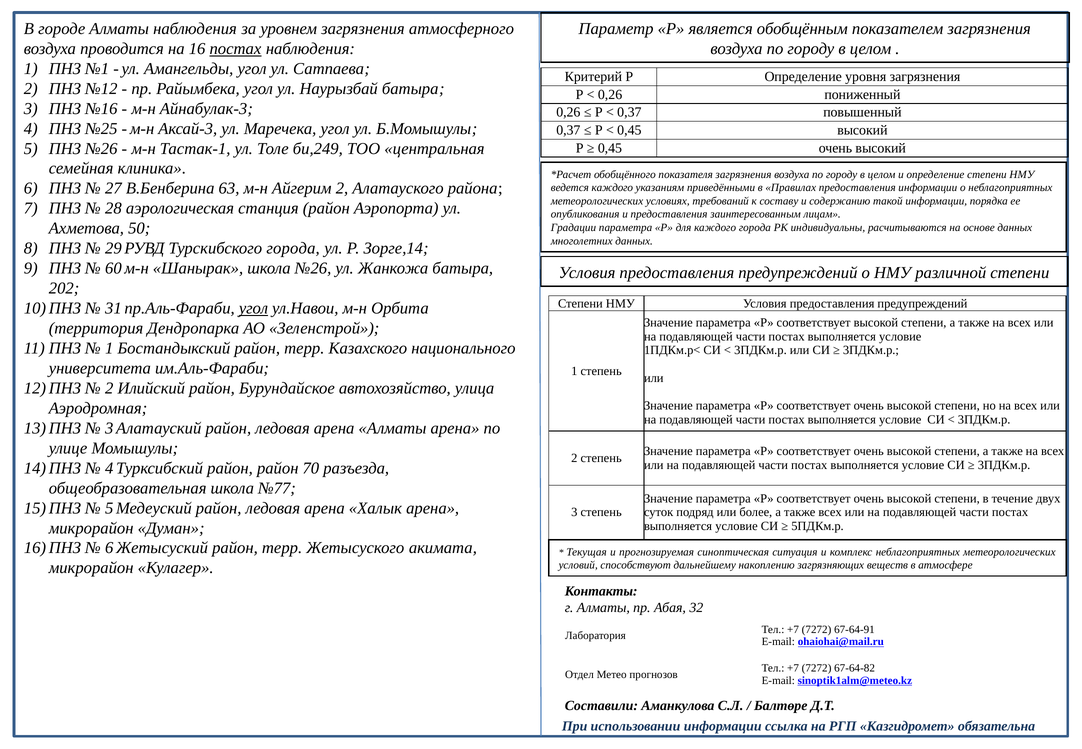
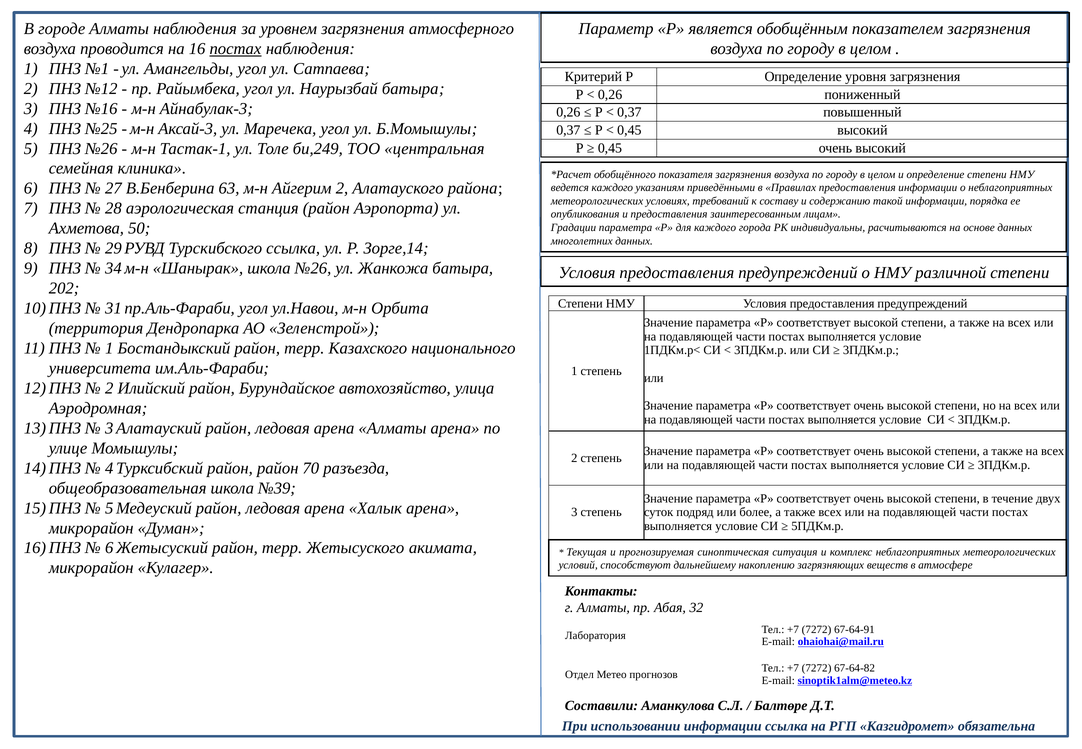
Турскибского города: города -> ссылка
60: 60 -> 34
угол at (253, 308) underline: present -> none
№77: №77 -> №39
